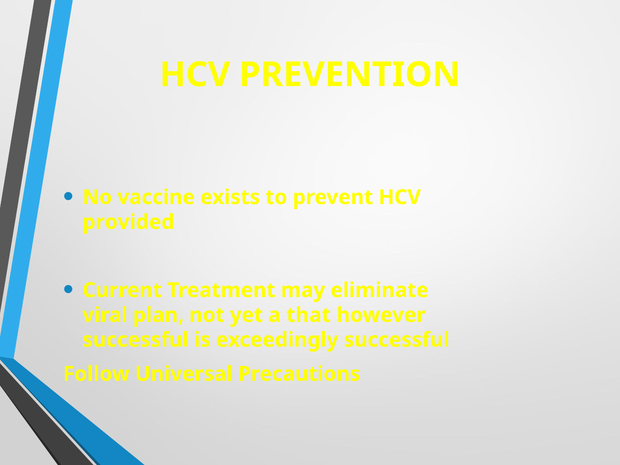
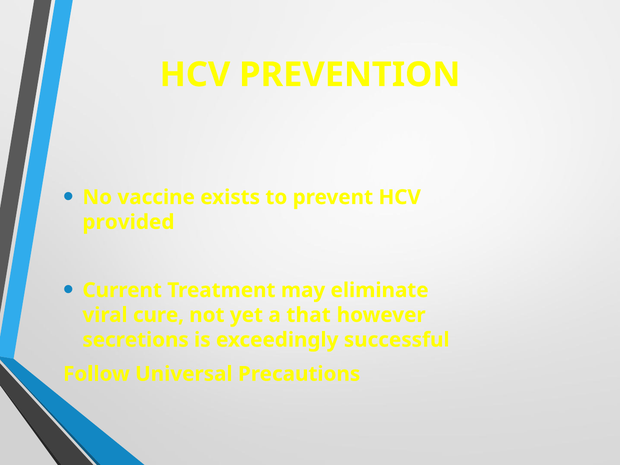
plan: plan -> cure
successful at (136, 340): successful -> secretions
